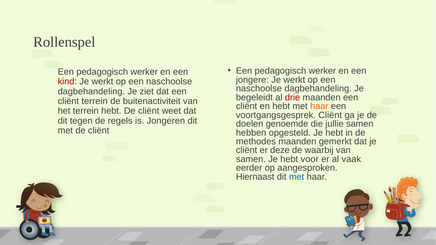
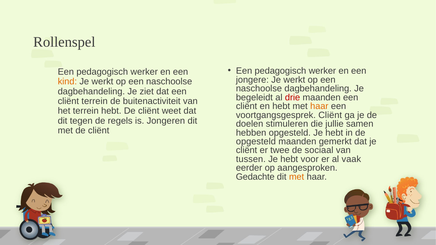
kind colour: red -> orange
genoemde: genoemde -> stimuleren
methodes at (256, 142): methodes -> opgesteld
deze: deze -> twee
waarbij: waarbij -> sociaal
samen at (251, 159): samen -> tussen
Hiernaast: Hiernaast -> Gedachte
met at (297, 177) colour: blue -> orange
